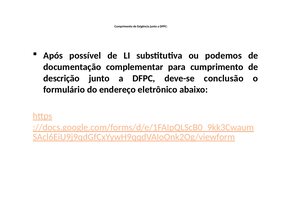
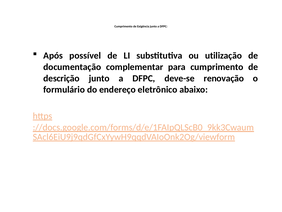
podemos: podemos -> utilização
conclusão: conclusão -> renovação
